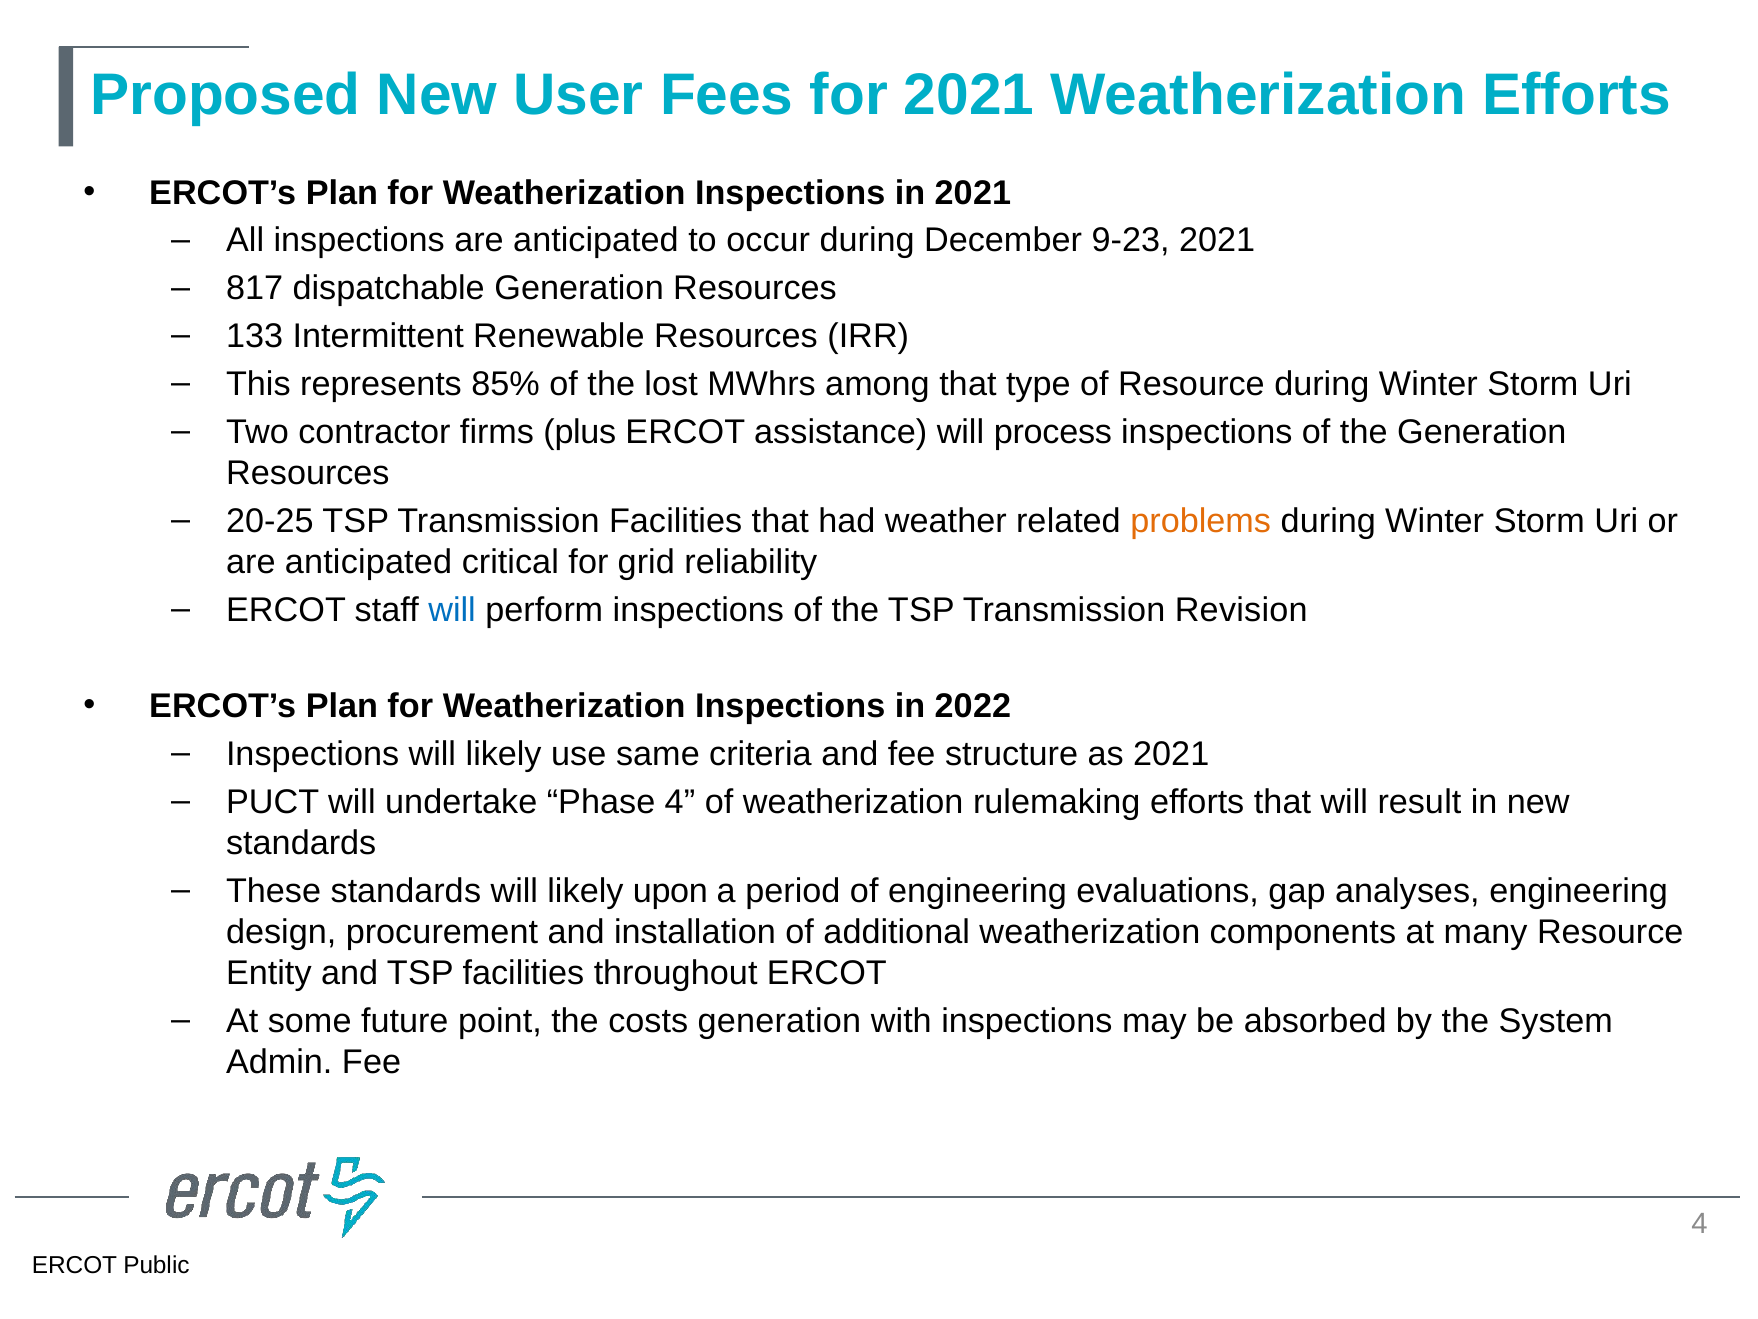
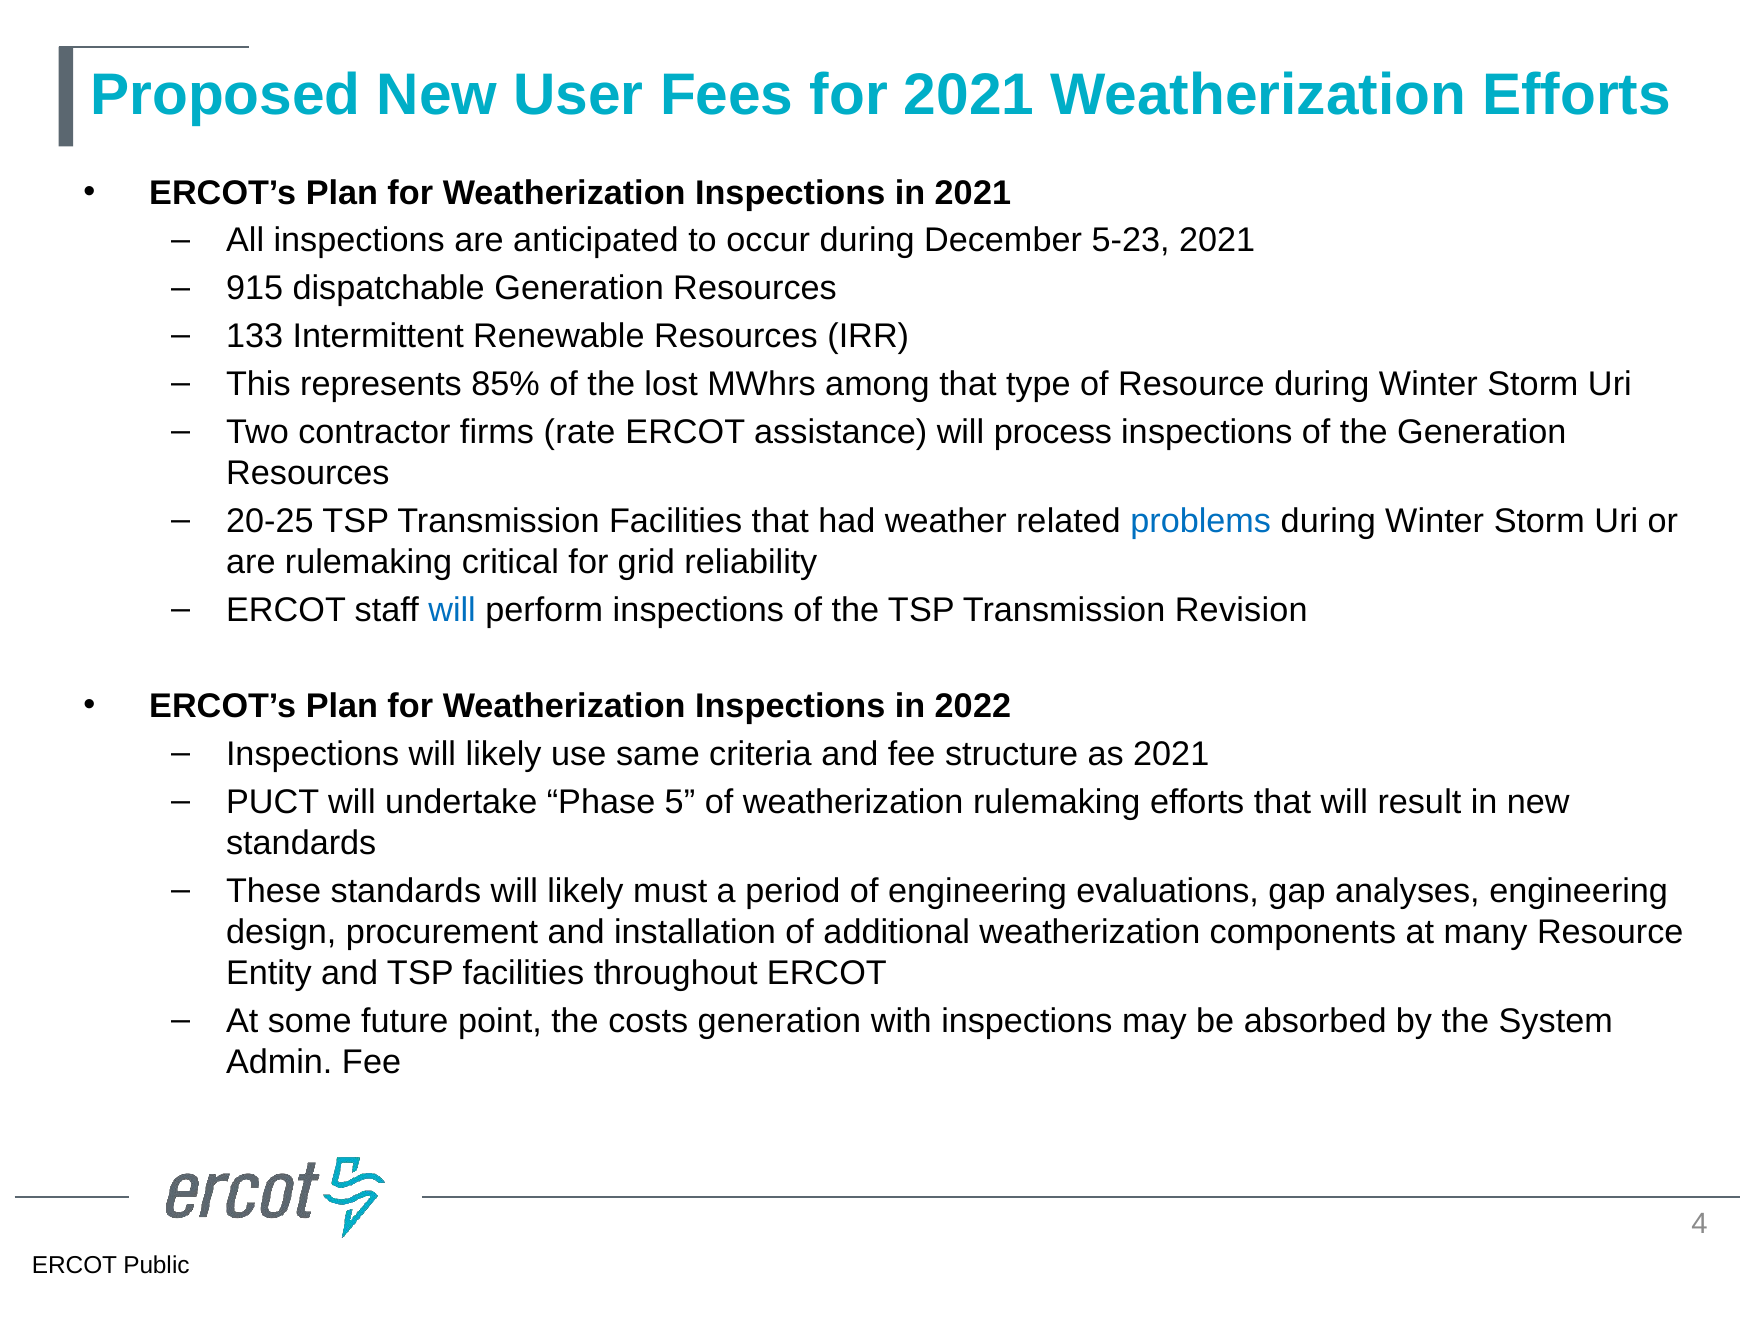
9-23: 9-23 -> 5-23
817: 817 -> 915
plus: plus -> rate
problems colour: orange -> blue
anticipated at (368, 562): anticipated -> rulemaking
Phase 4: 4 -> 5
upon: upon -> must
